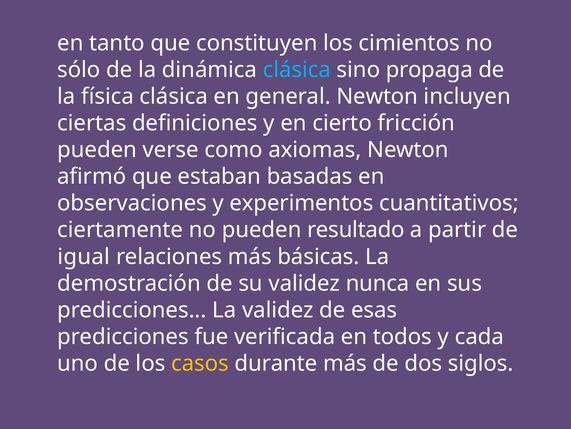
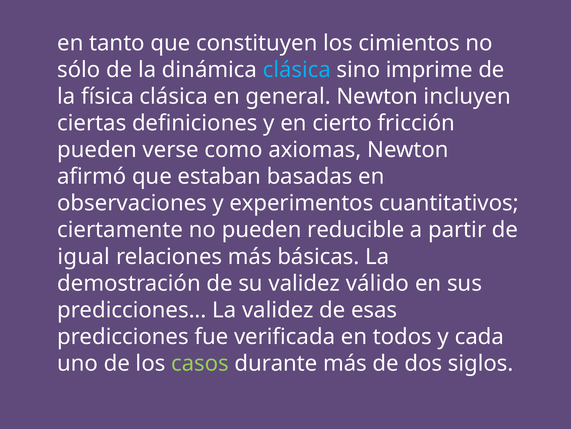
propaga: propaga -> imprime
resultado: resultado -> reducible
nunca: nunca -> válido
casos colour: yellow -> light green
